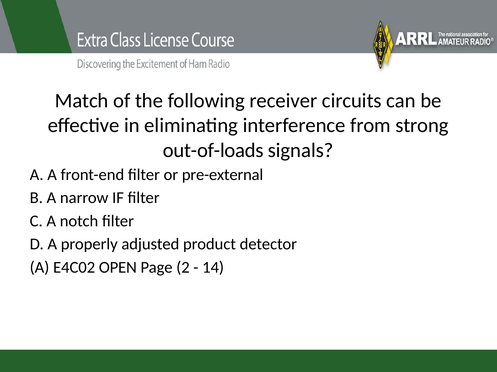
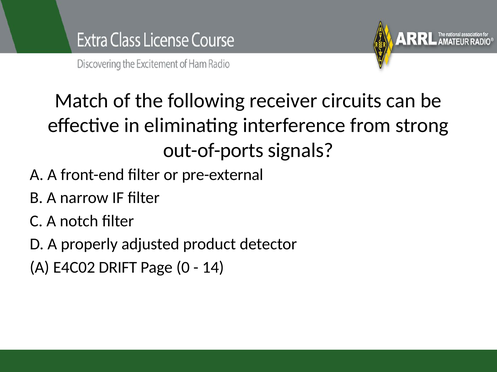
out-of-loads: out-of-loads -> out-of-ports
OPEN: OPEN -> DRIFT
2: 2 -> 0
